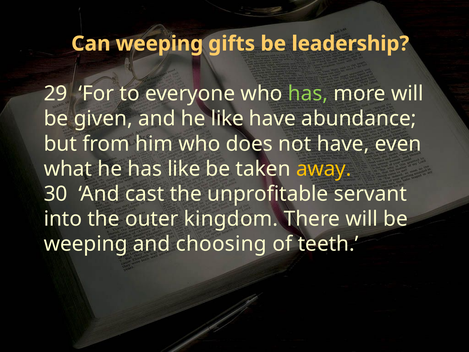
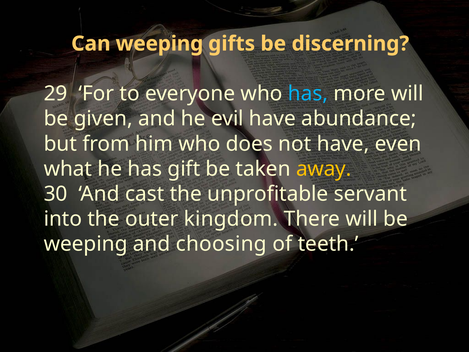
leadership: leadership -> discerning
has at (308, 94) colour: light green -> light blue
he like: like -> evil
has like: like -> gift
